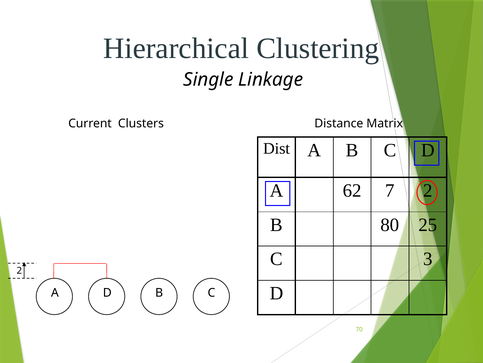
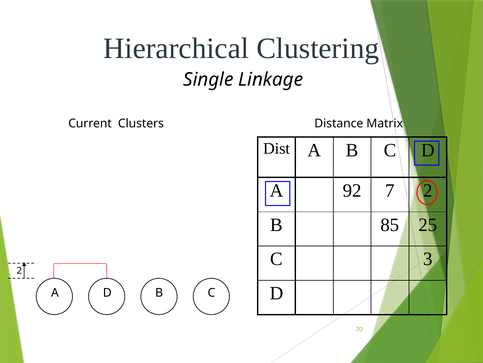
62: 62 -> 92
80: 80 -> 85
